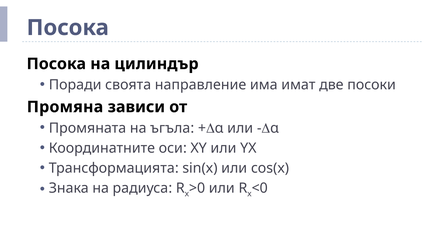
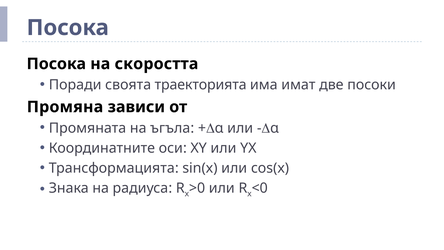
цилиндър: цилиндър -> скоростта
направление: направление -> траекторията
